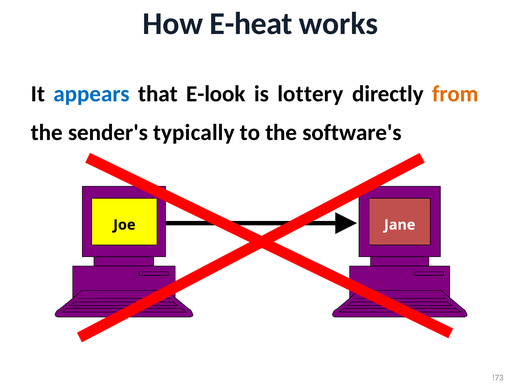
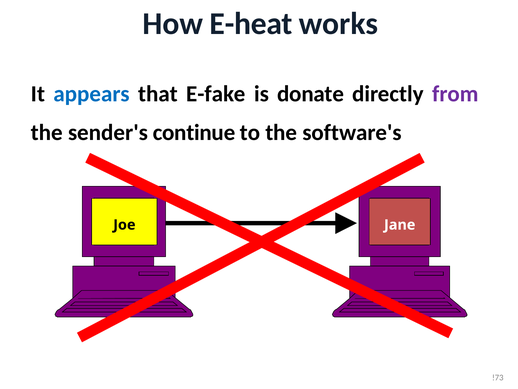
E-look: E-look -> E-fake
lottery: lottery -> donate
from colour: orange -> purple
typically: typically -> continue
